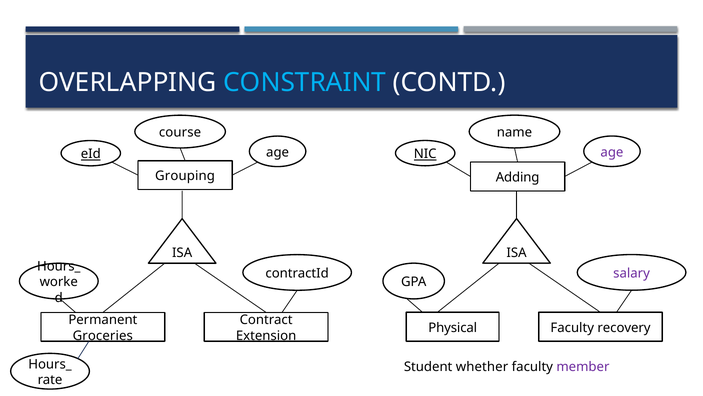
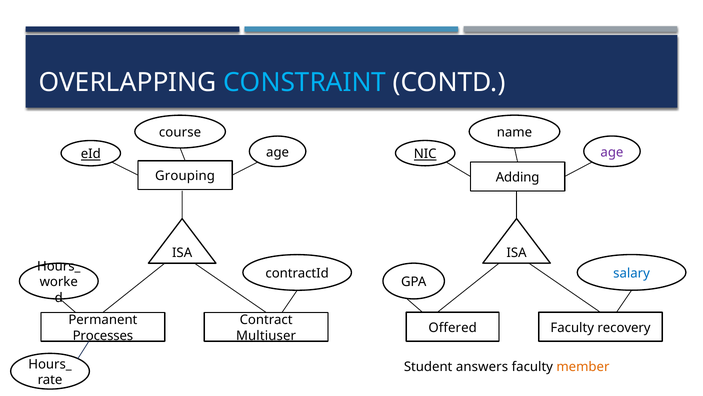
salary colour: purple -> blue
Physical: Physical -> Offered
Groceries: Groceries -> Processes
Extension: Extension -> Multiuser
whether: whether -> answers
member colour: purple -> orange
